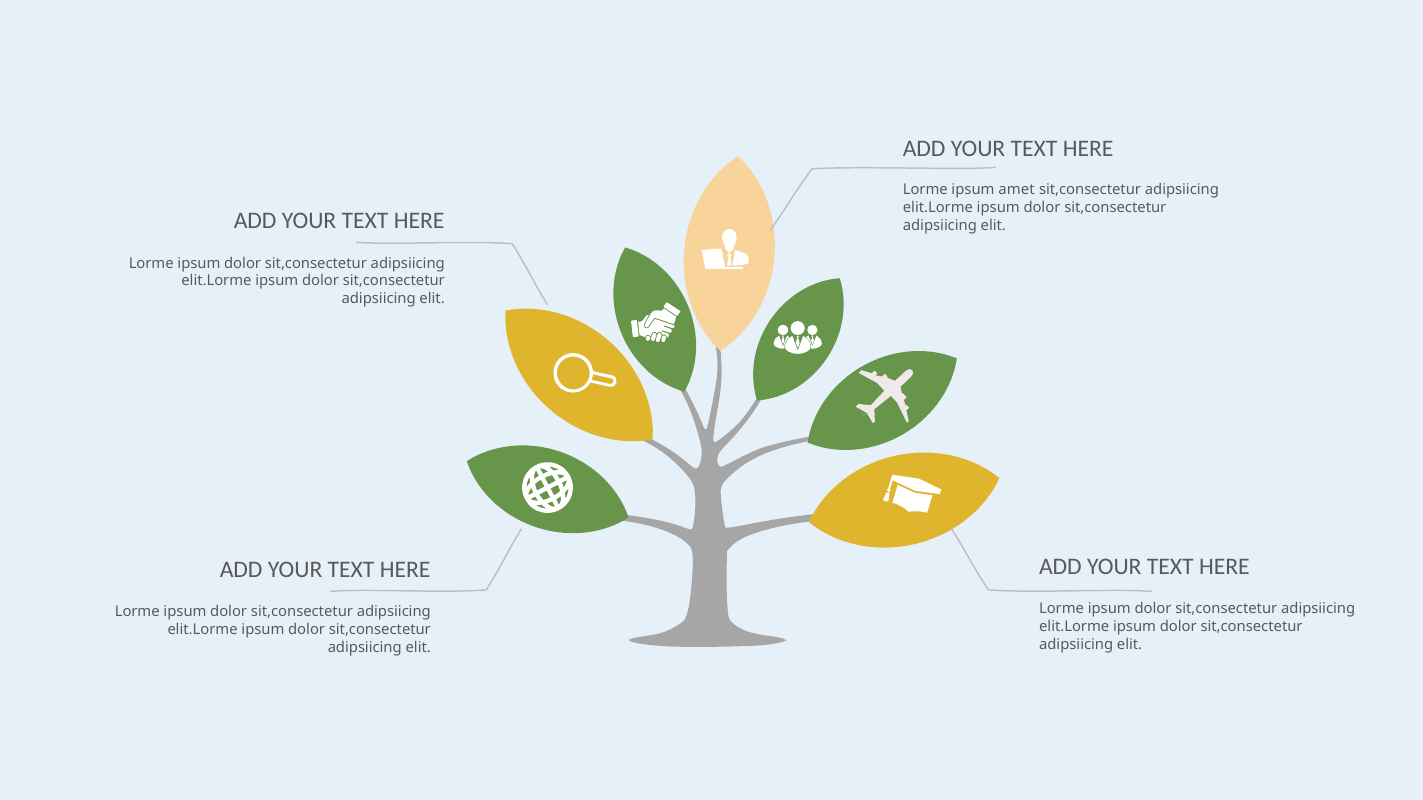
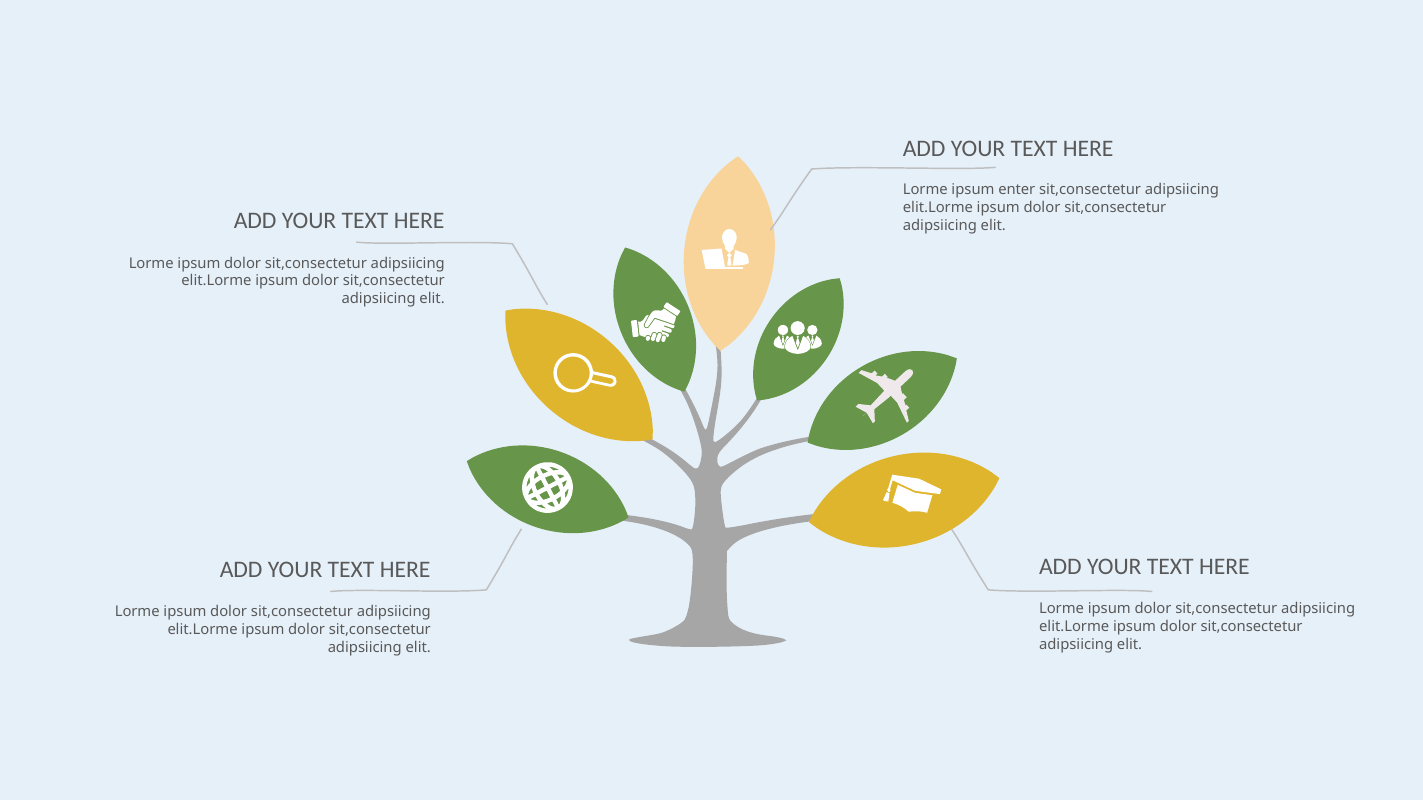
amet: amet -> enter
